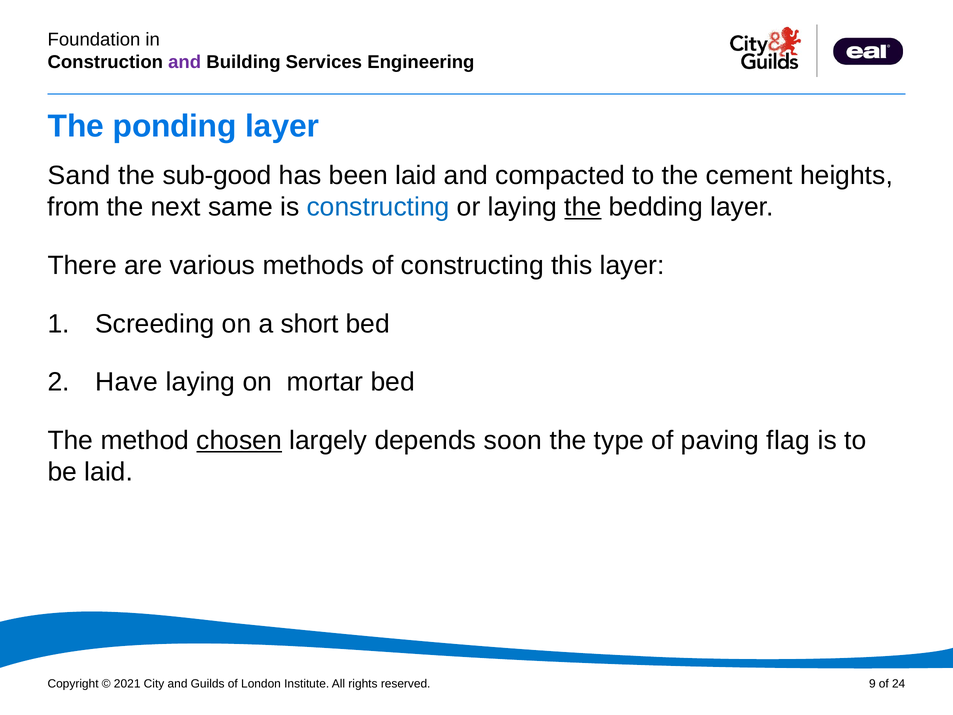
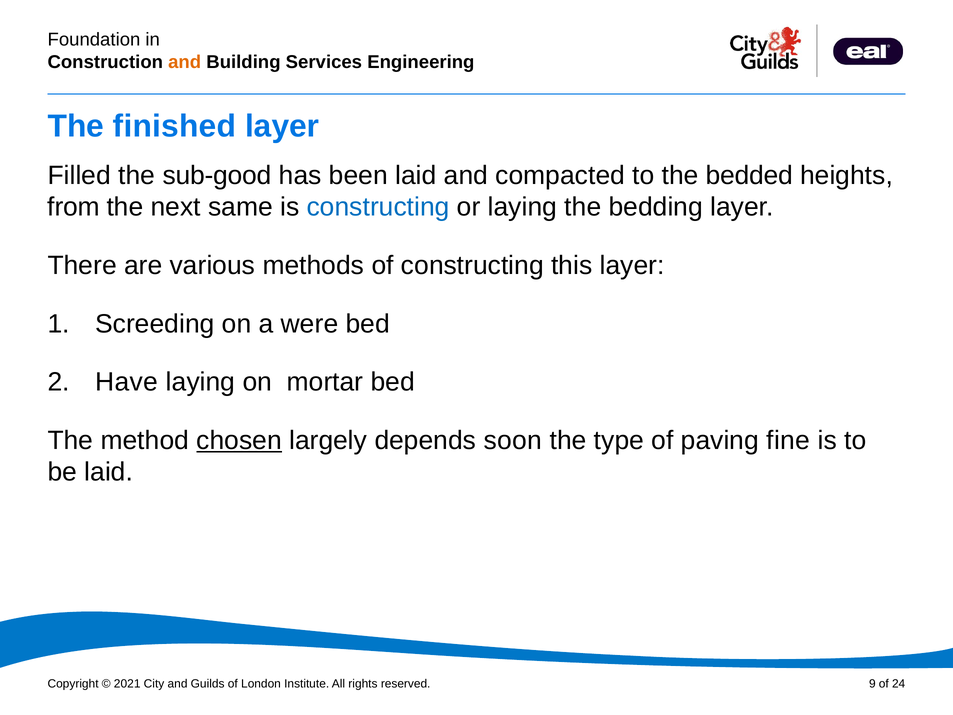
and at (185, 62) colour: purple -> orange
ponding: ponding -> finished
Sand: Sand -> Filled
cement: cement -> bedded
the at (583, 207) underline: present -> none
short: short -> were
flag: flag -> fine
